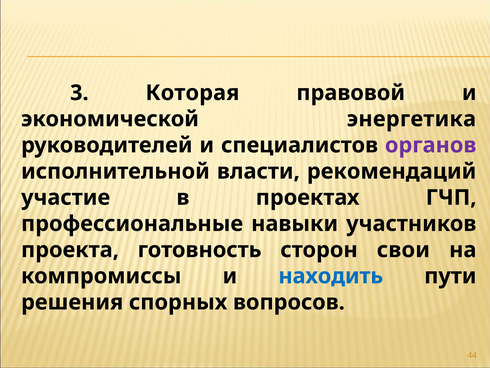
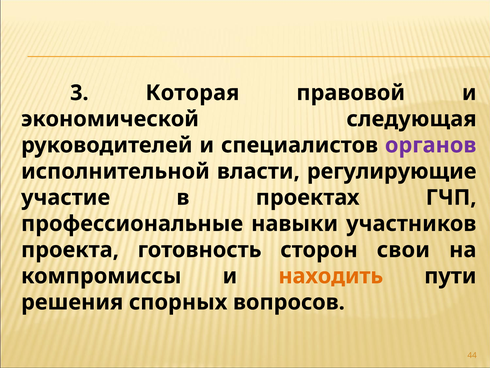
энергетика: энергетика -> следующая
рекомендаций: рекомендаций -> регулирующие
находить colour: blue -> orange
